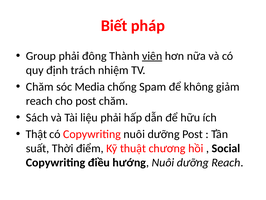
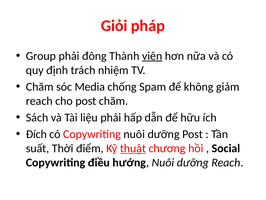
Biết: Biết -> Giỏi
Thật: Thật -> Đích
thuật underline: none -> present
